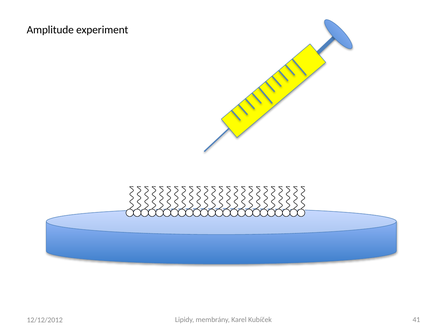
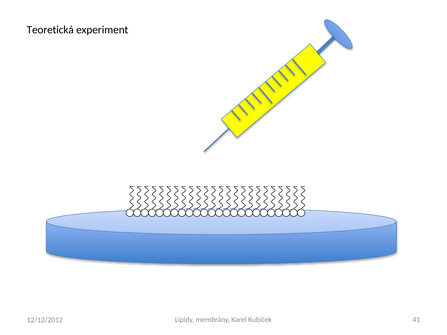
Amplitude: Amplitude -> Teoretická
